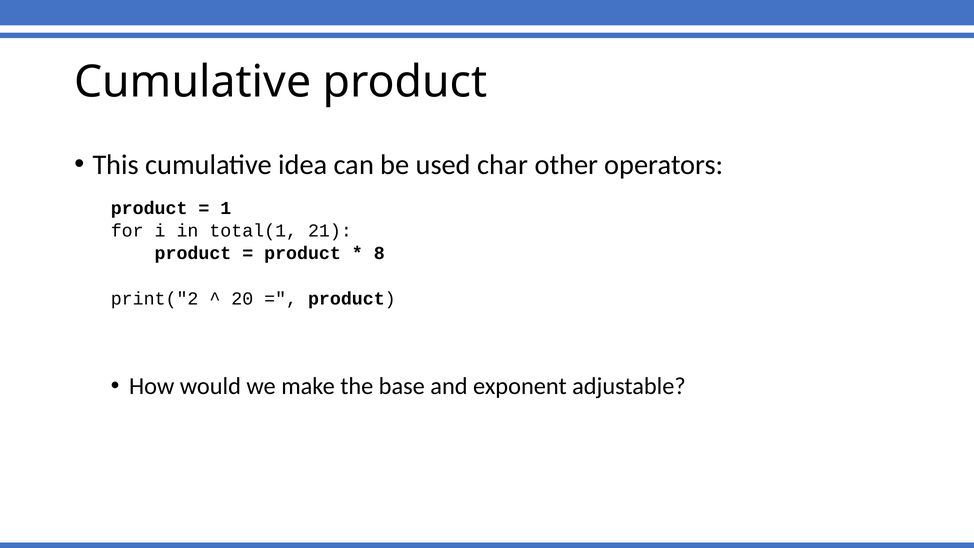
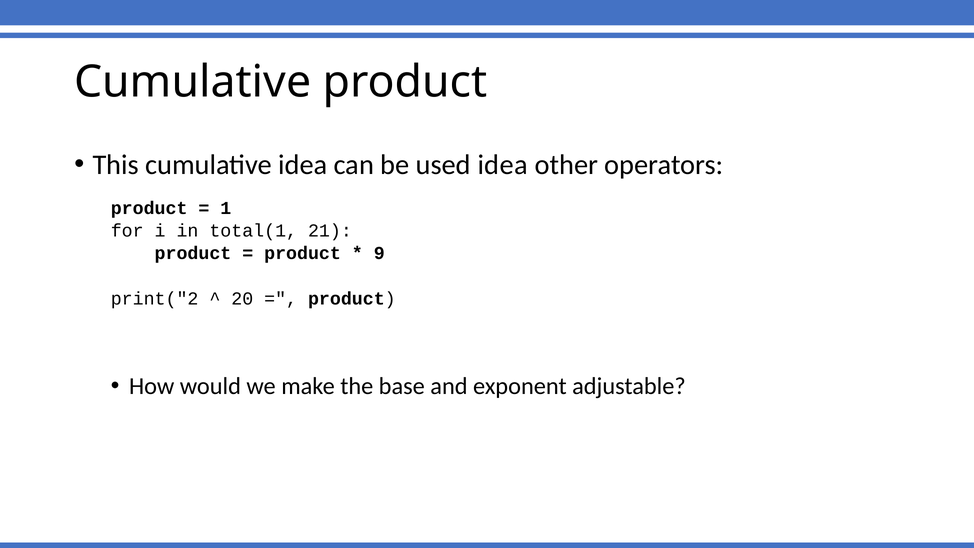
used char: char -> idea
8: 8 -> 9
